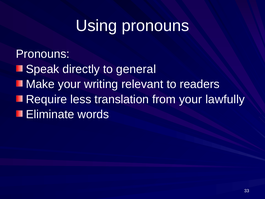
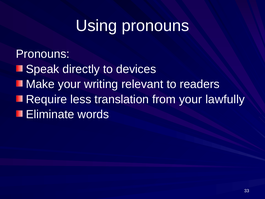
general: general -> devices
